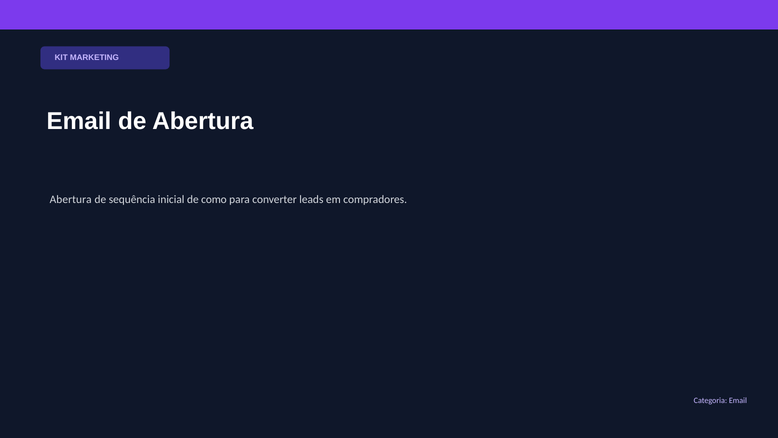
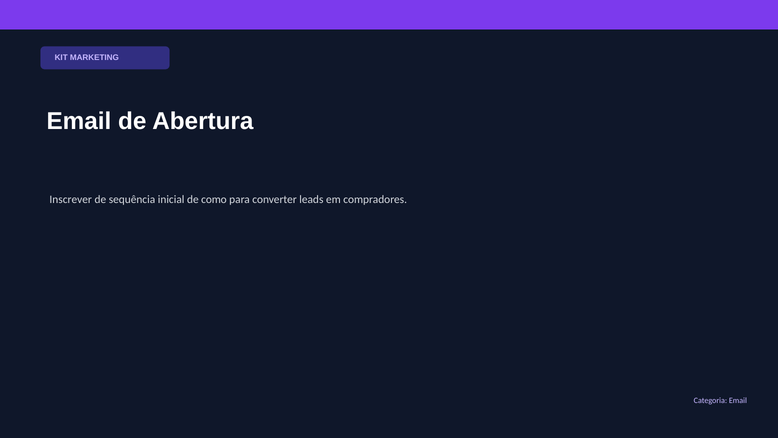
Abertura at (71, 199): Abertura -> Inscrever
